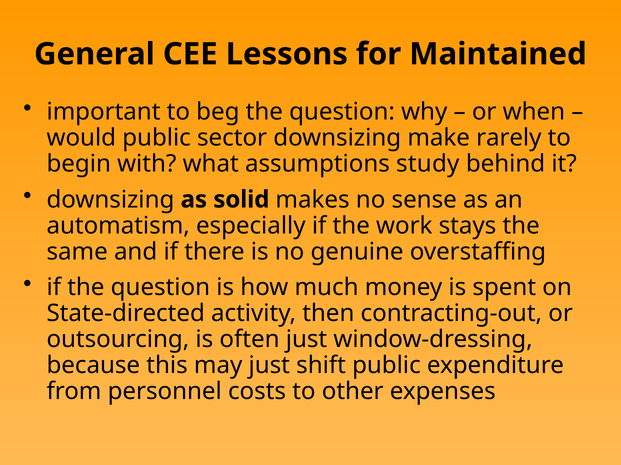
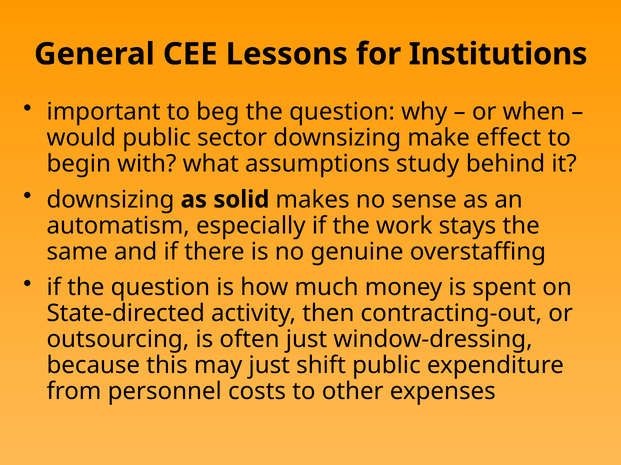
Maintained: Maintained -> Institutions
rarely: rarely -> effect
